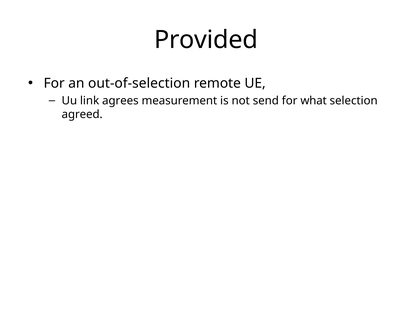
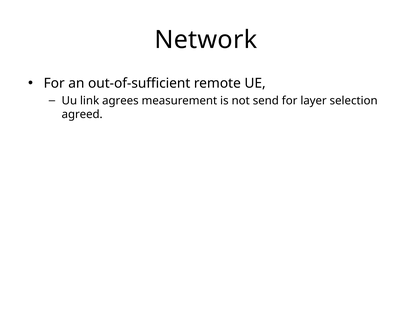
Provided: Provided -> Network
out-of-selection: out-of-selection -> out-of-sufficient
what: what -> layer
